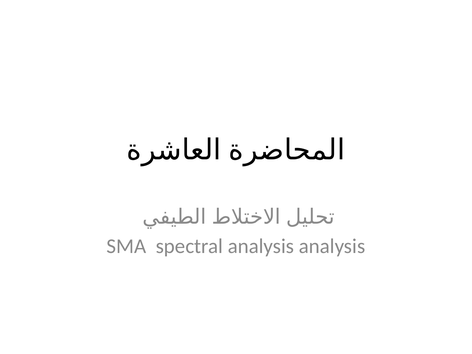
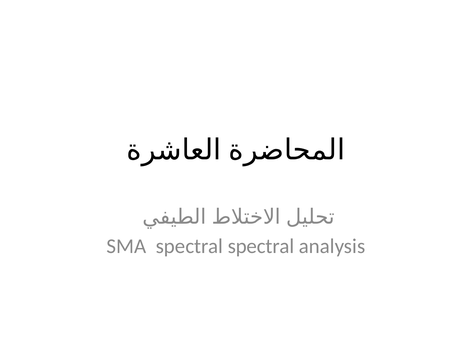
spectral analysis: analysis -> spectral
